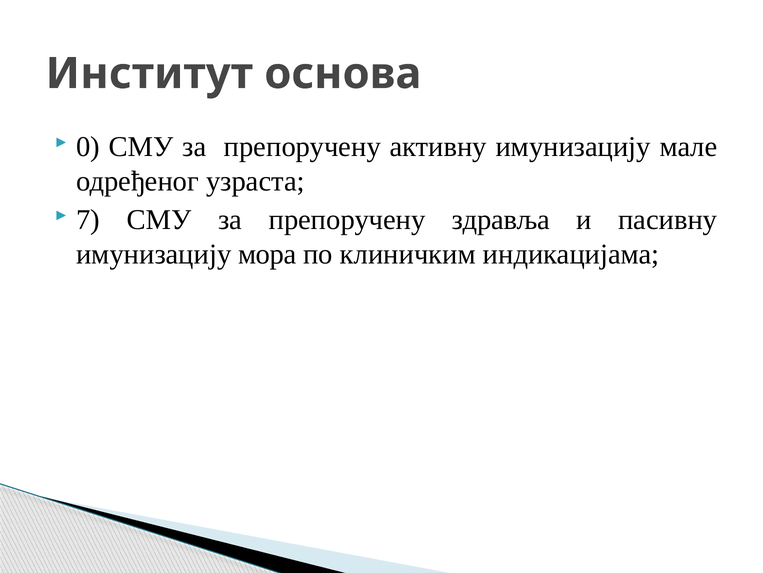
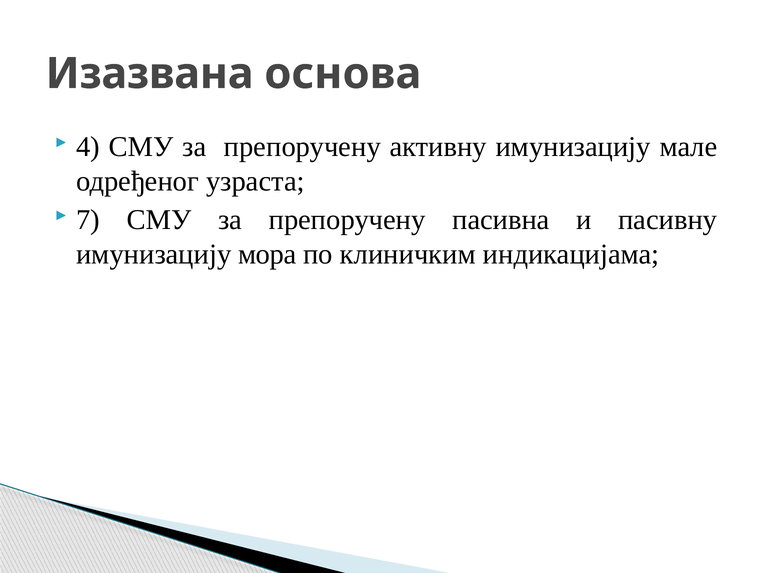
Институт: Институт -> Изазвана
0: 0 -> 4
здравља: здравља -> пасивна
